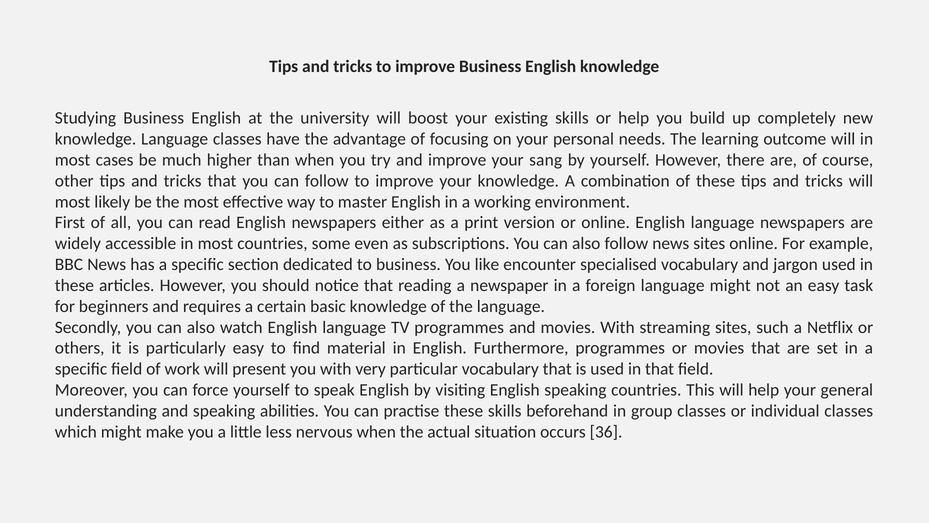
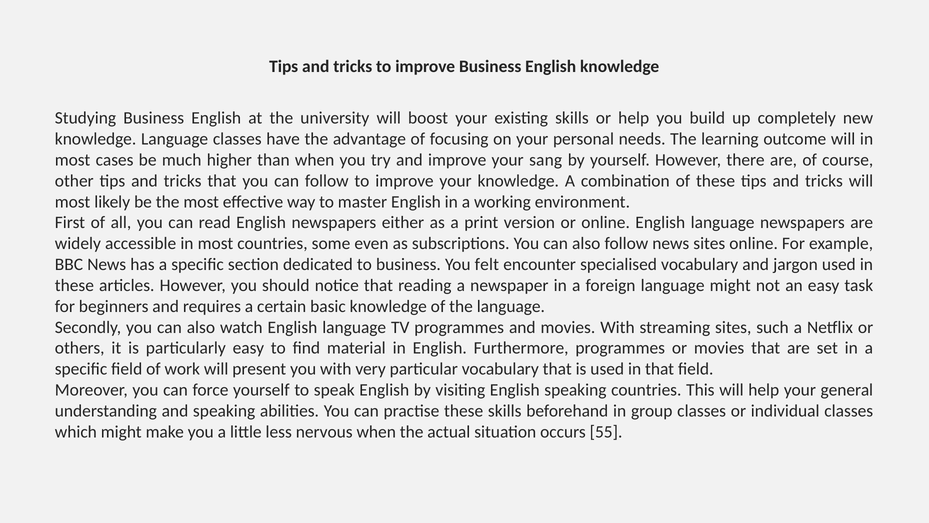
like: like -> felt
36: 36 -> 55
